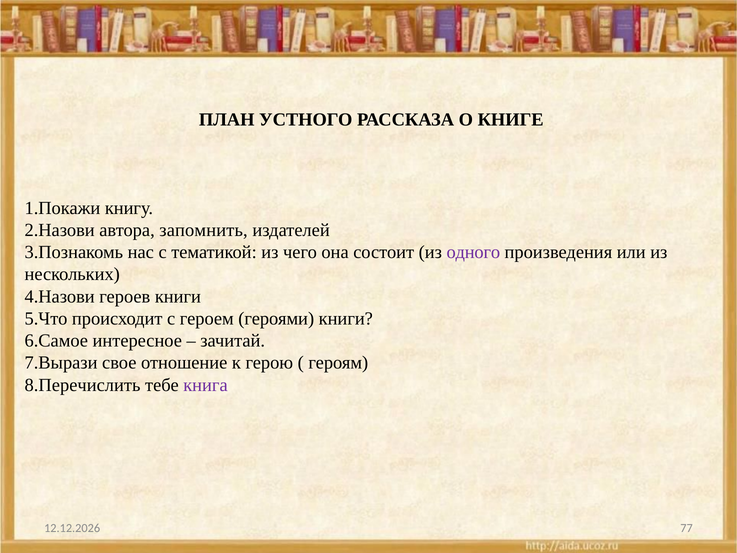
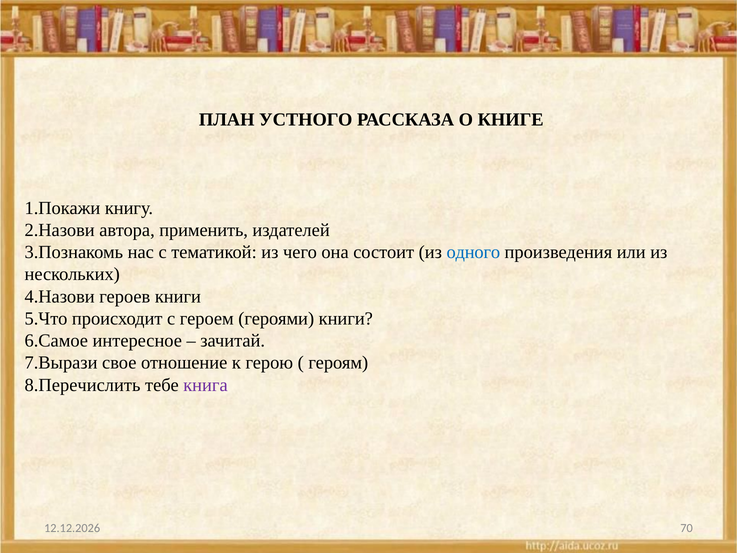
запомнить: запомнить -> применить
одного colour: purple -> blue
77: 77 -> 70
